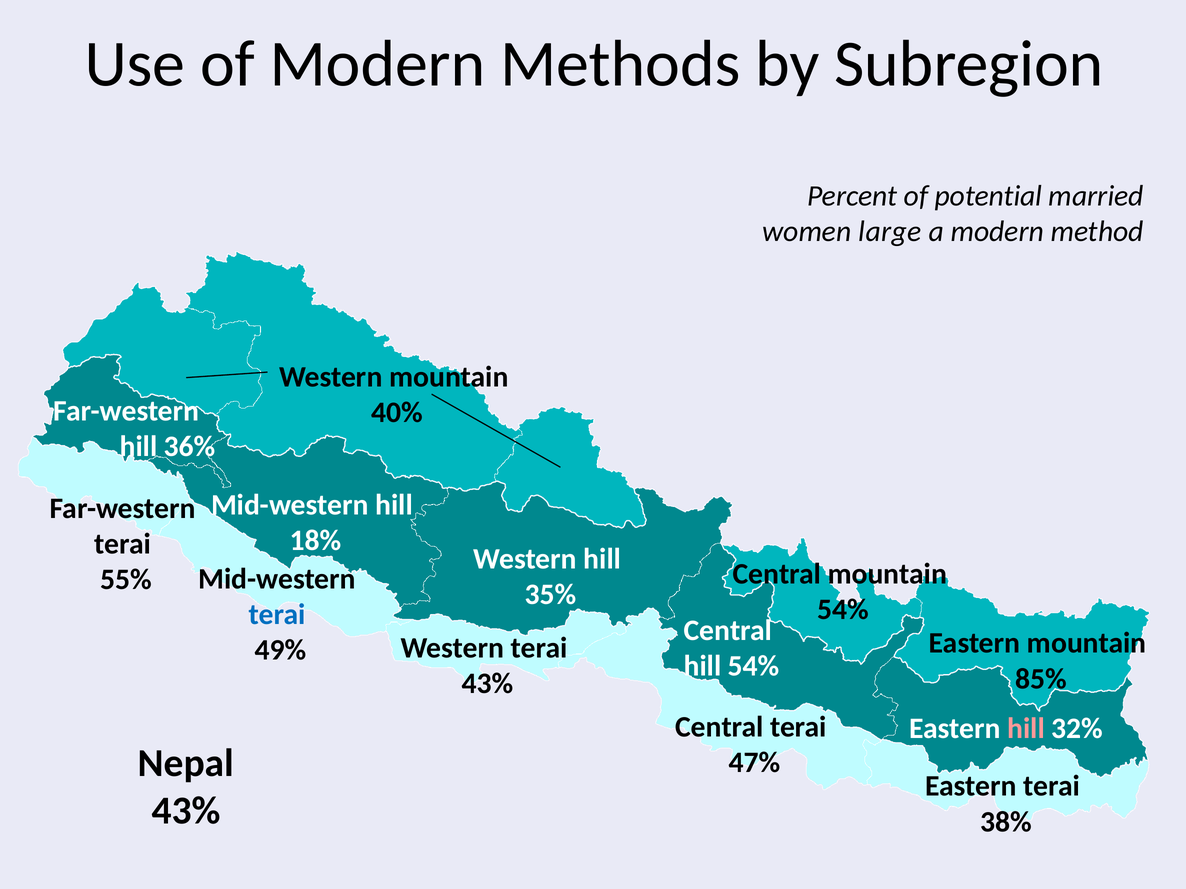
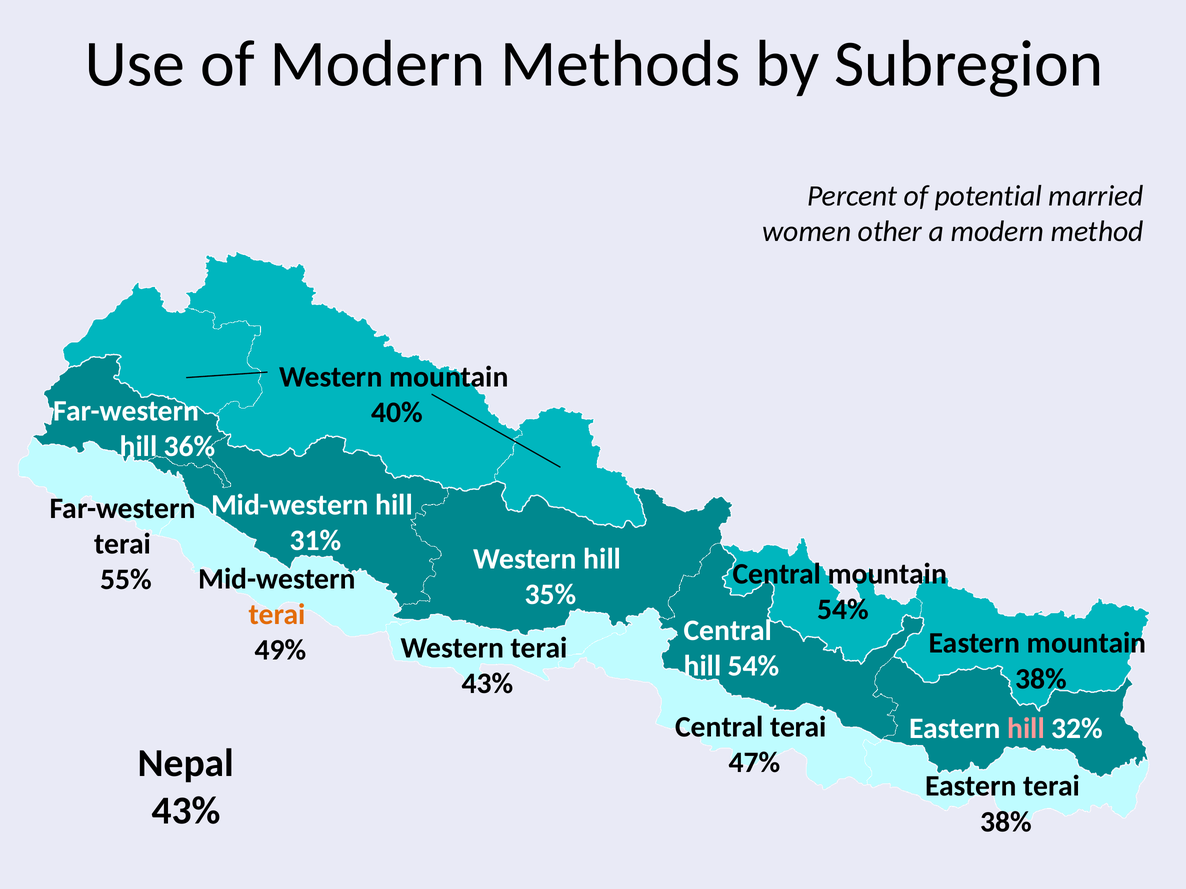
large: large -> other
18%: 18% -> 31%
terai at (277, 615) colour: blue -> orange
85% at (1041, 679): 85% -> 38%
